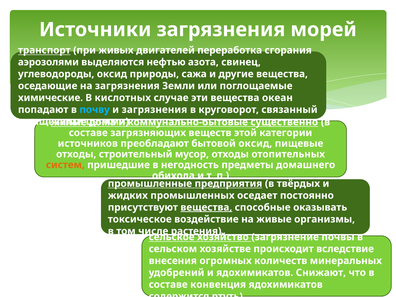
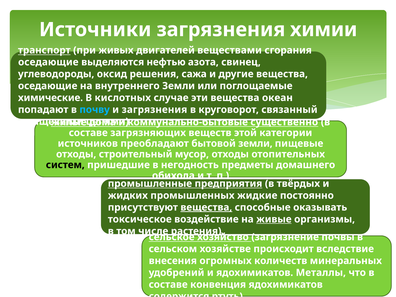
морей: морей -> химии
переработка: переработка -> веществами
аэрозолями at (48, 62): аэрозолями -> оседающие
природы: природы -> решения
на загрязнения: загрязнения -> внутреннего
бытовой оксид: оксид -> земли
систем colour: orange -> black
оседает: оседает -> жидкие
живые underline: none -> present
Снижают: Снижают -> Металлы
